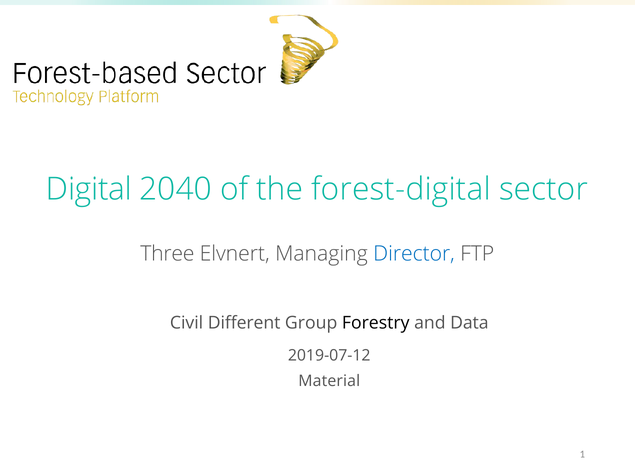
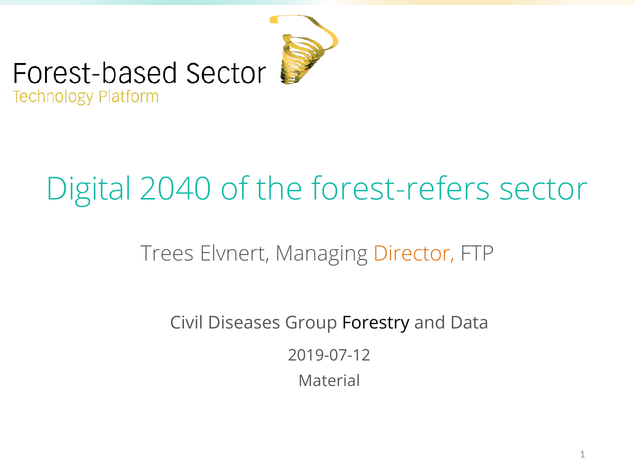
forest-digital: forest-digital -> forest-refers
Three: Three -> Trees
Director colour: blue -> orange
Different: Different -> Diseases
